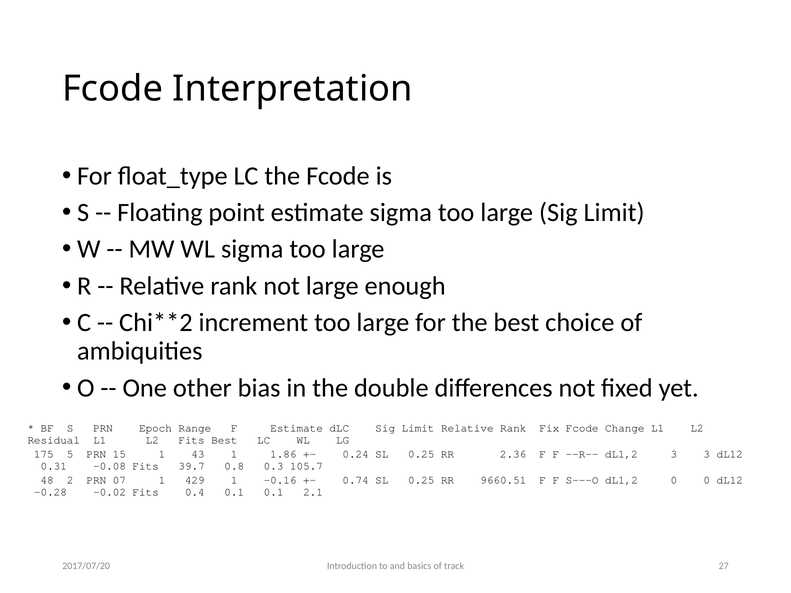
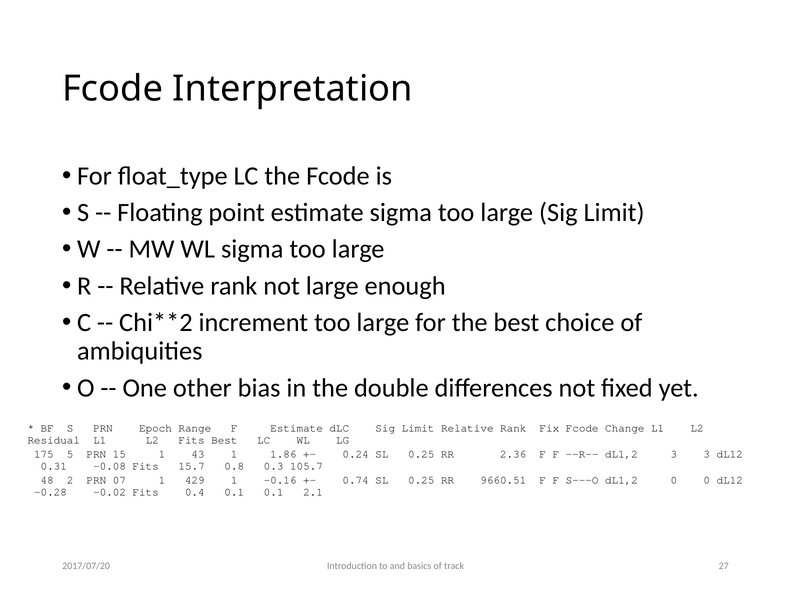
39.7: 39.7 -> 15.7
